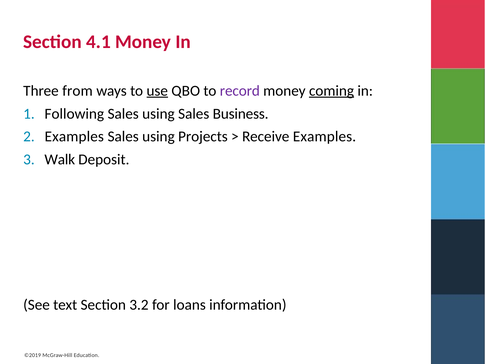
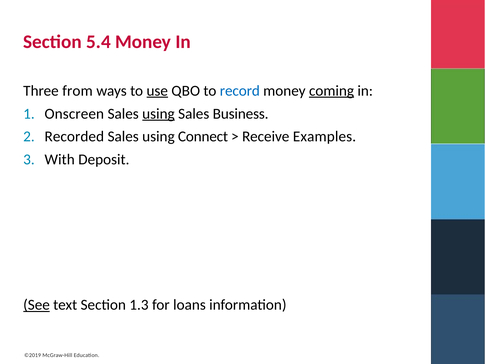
4.1: 4.1 -> 5.4
record colour: purple -> blue
Following: Following -> Onscreen
using at (158, 114) underline: none -> present
Examples at (74, 137): Examples -> Recorded
Projects: Projects -> Connect
Walk: Walk -> With
See underline: none -> present
3.2: 3.2 -> 1.3
